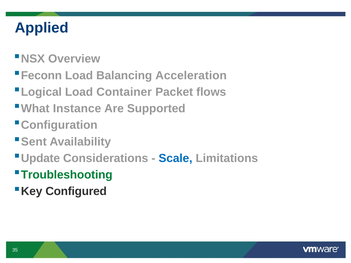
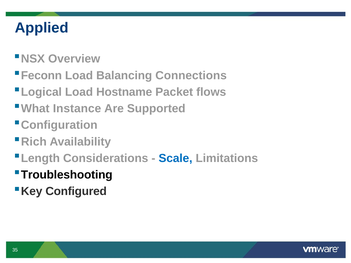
Acceleration: Acceleration -> Connections
Container: Container -> Hostname
Sent: Sent -> Rich
Update: Update -> Length
Troubleshooting colour: green -> black
